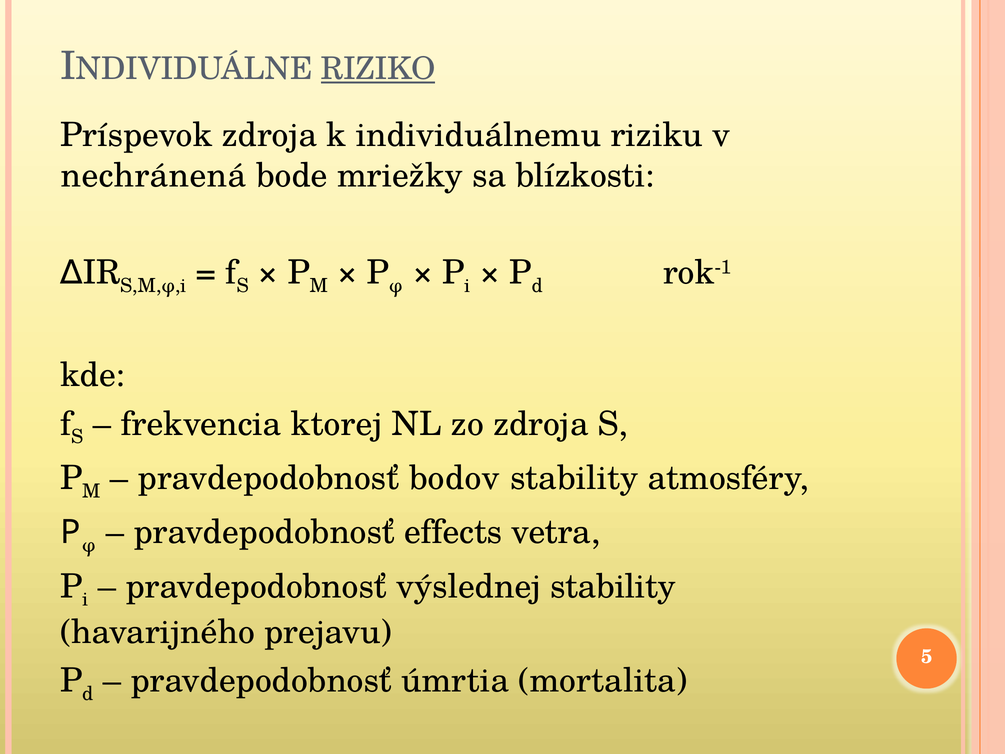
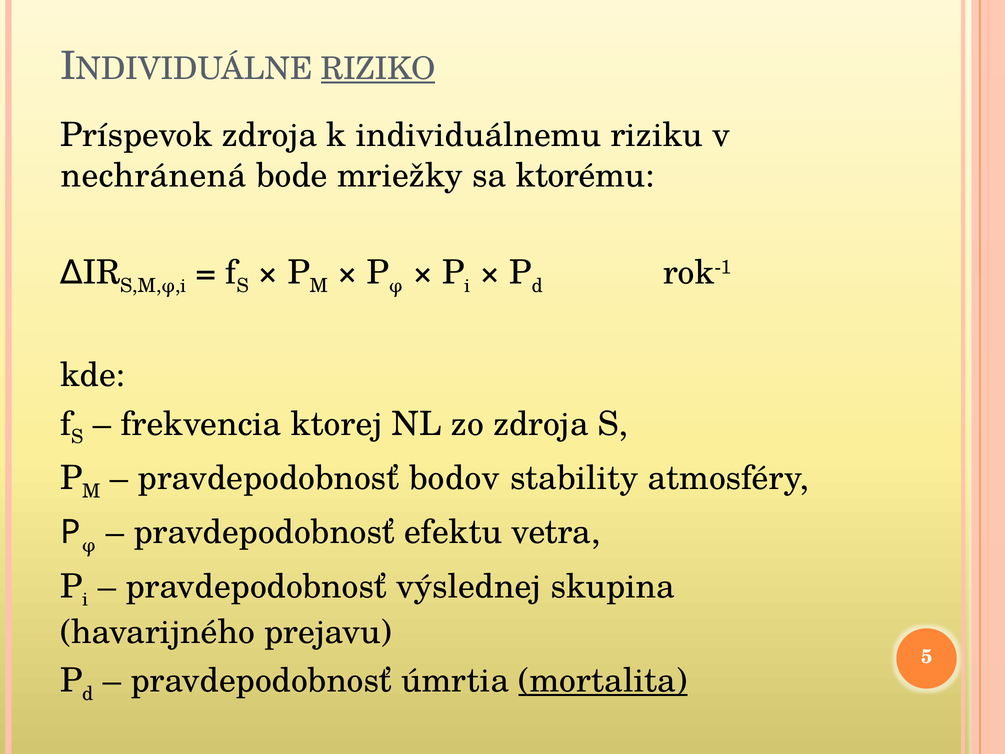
blízkosti: blízkosti -> ktorému
effects: effects -> efektu
výslednej stability: stability -> skupina
mortalita underline: none -> present
